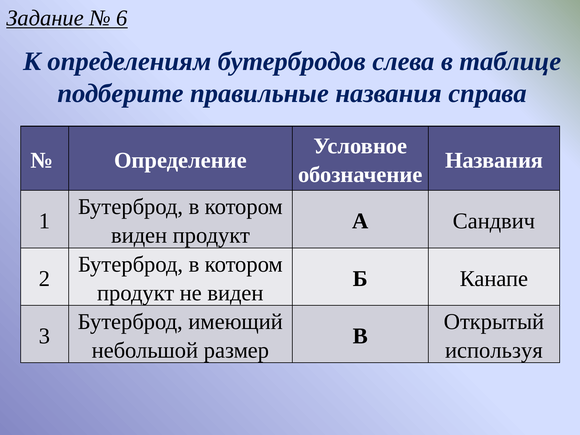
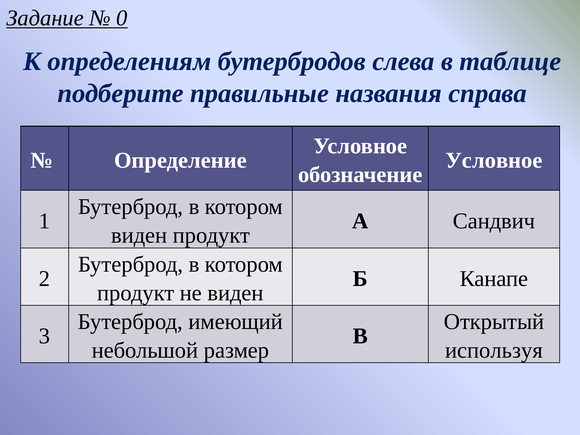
6: 6 -> 0
Названия at (494, 160): Названия -> Условное
